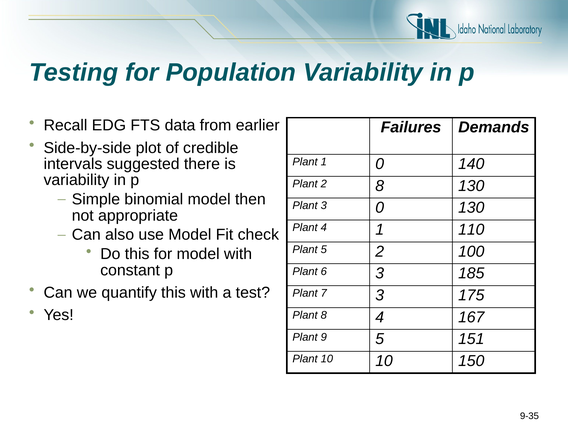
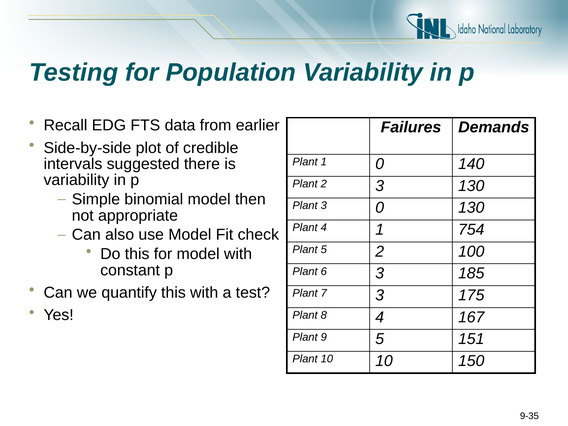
2 8: 8 -> 3
110: 110 -> 754
